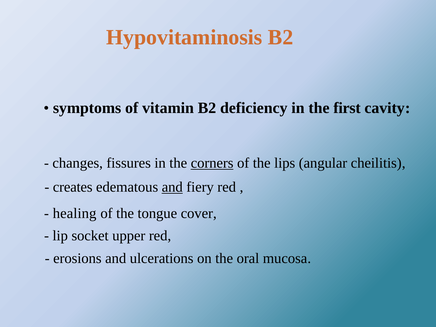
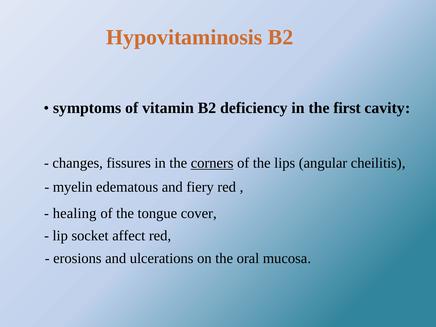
creates: creates -> myelin
and at (172, 187) underline: present -> none
upper: upper -> affect
